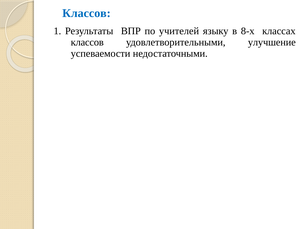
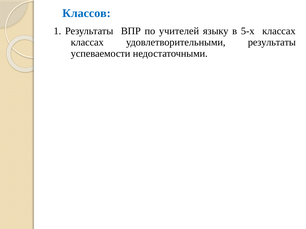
8-х: 8-х -> 5-х
классов at (87, 42): классов -> классах
удовлетворительными улучшение: улучшение -> результаты
